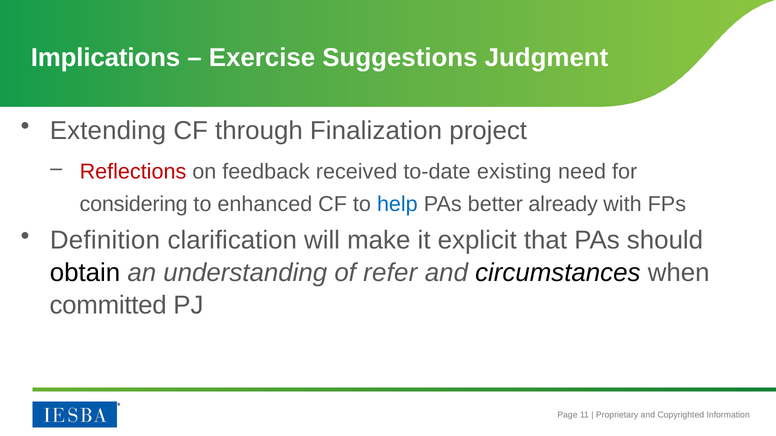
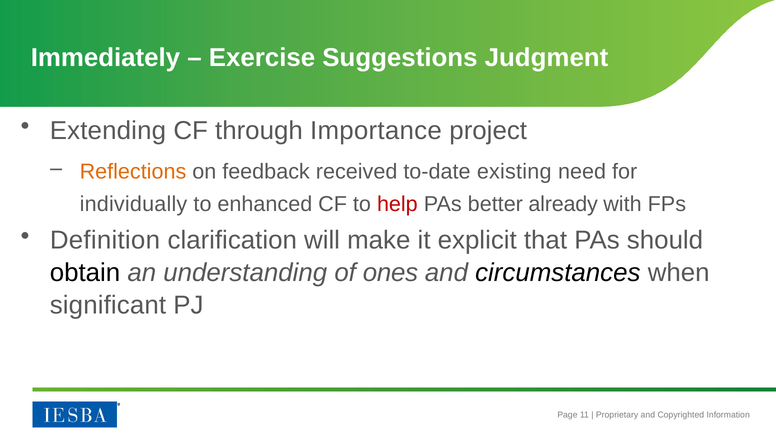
Implications: Implications -> Immediately
Finalization: Finalization -> Importance
Reflections colour: red -> orange
considering: considering -> individually
help colour: blue -> red
refer: refer -> ones
committed: committed -> significant
